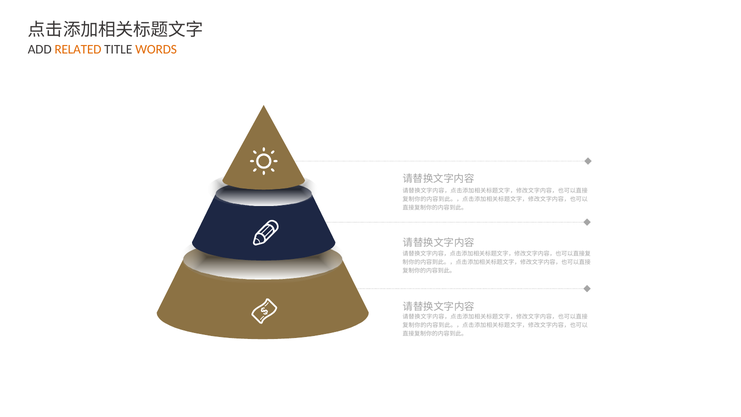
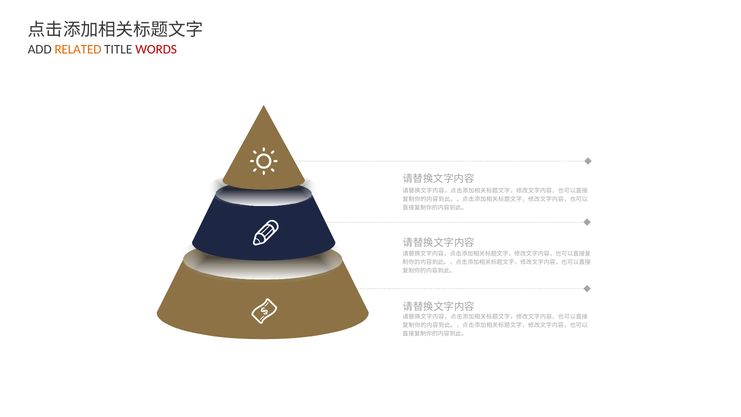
WORDS colour: orange -> red
